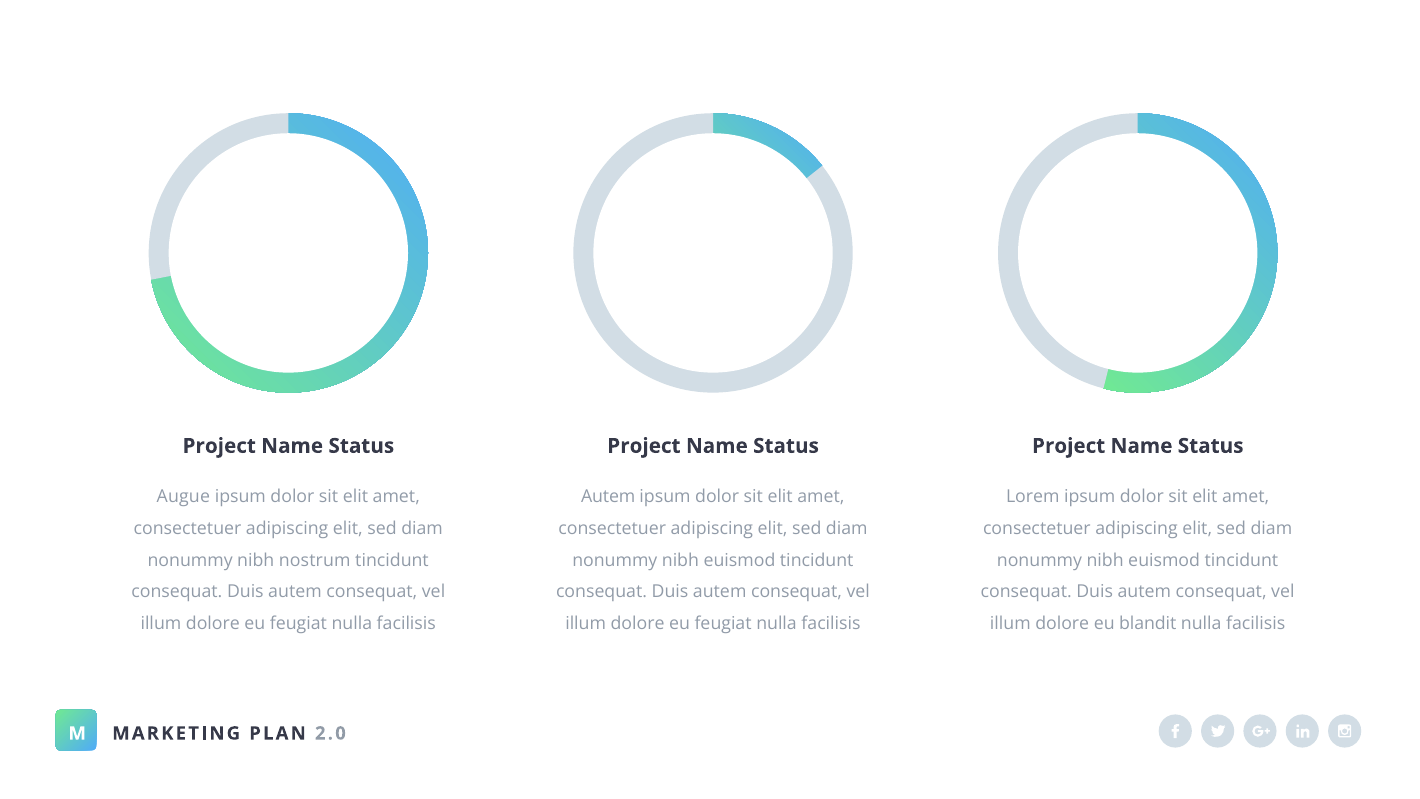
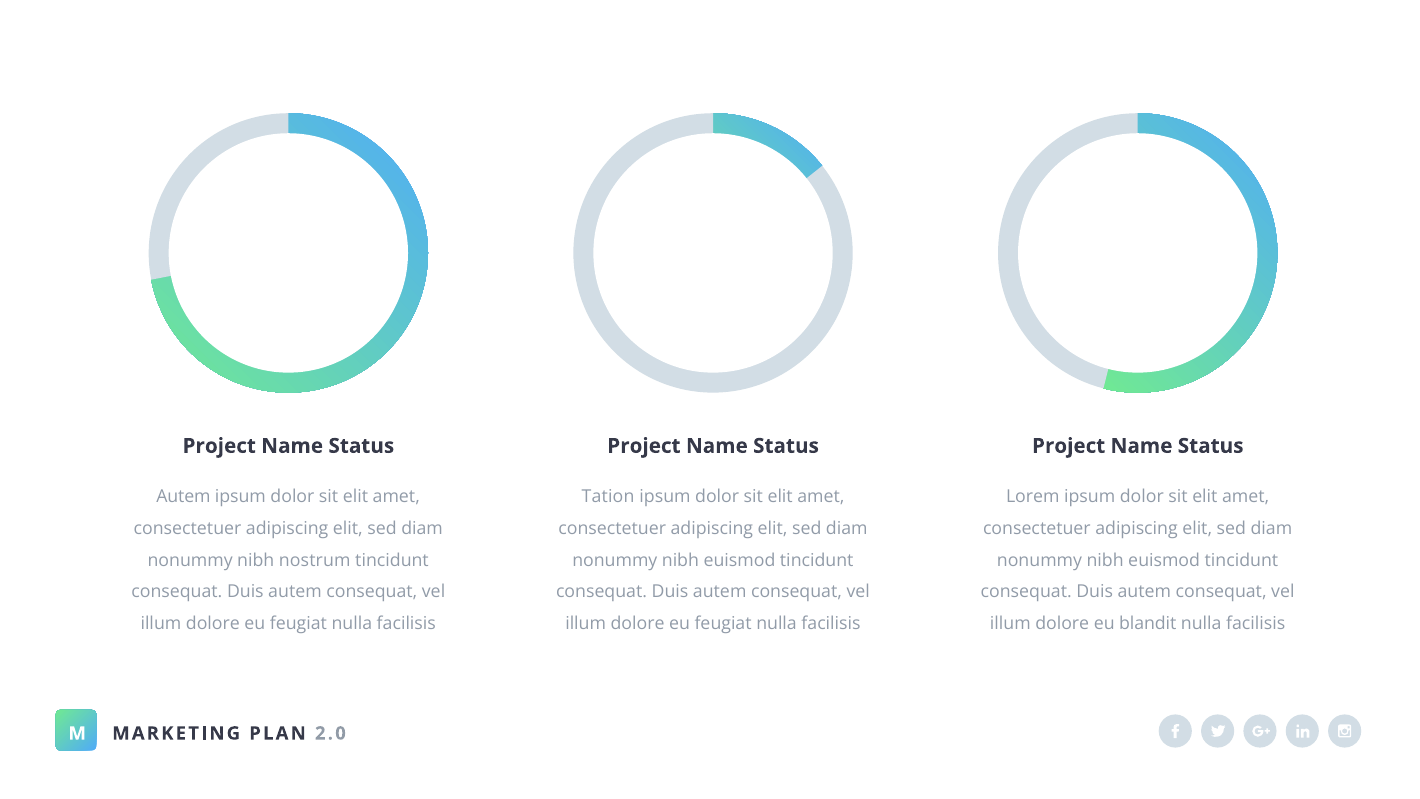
Augue at (183, 496): Augue -> Autem
Autem at (608, 496): Autem -> Tation
